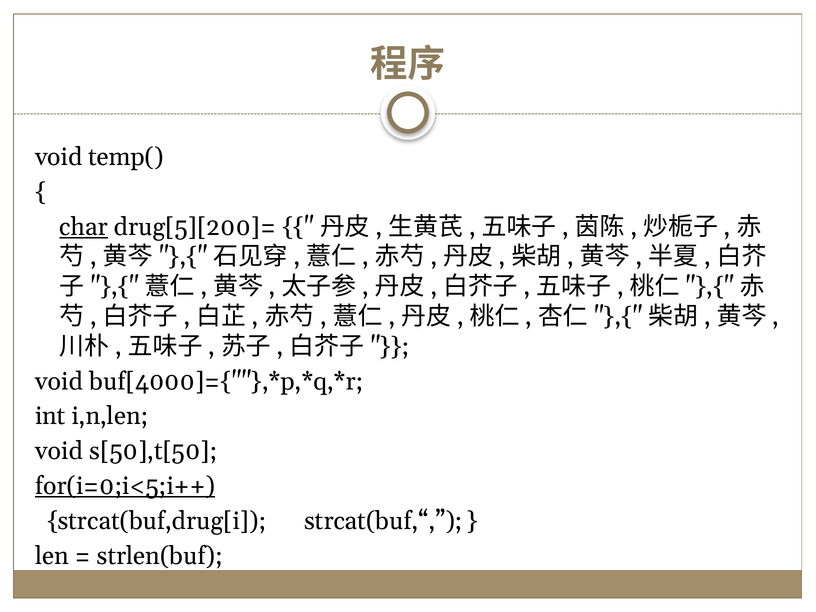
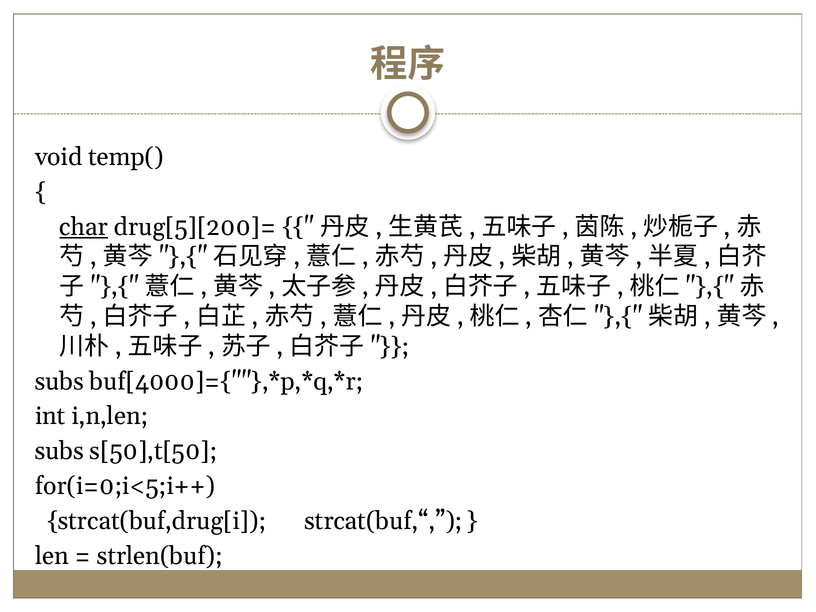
void at (59, 381): void -> subs
void at (59, 451): void -> subs
for(i=0;i<5;i++ underline: present -> none
